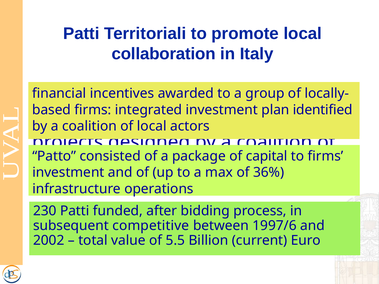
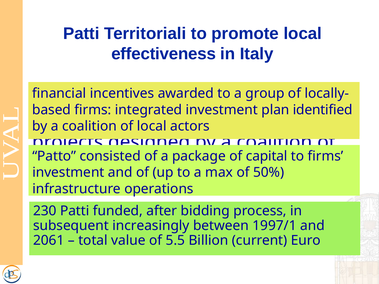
collaboration: collaboration -> effectiveness
36%: 36% -> 50%
competitive: competitive -> increasingly
1997/6: 1997/6 -> 1997/1
2002: 2002 -> 2061
